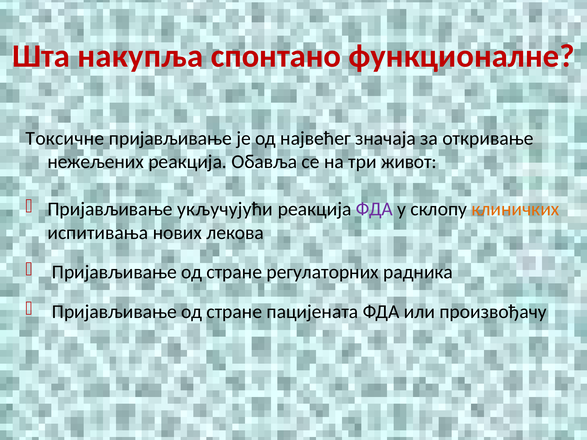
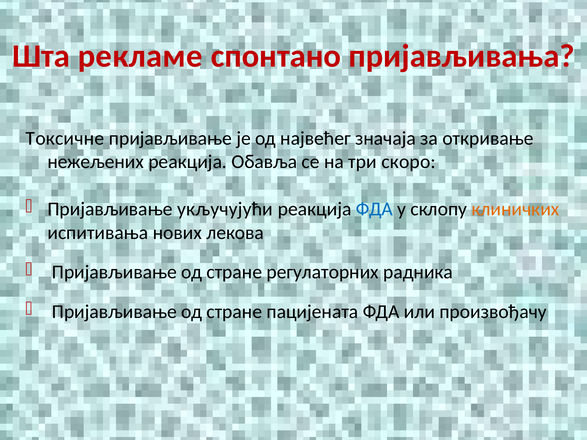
накупља: накупља -> рекламе
функционалне: функционалне -> пријављивања
живот: живот -> скоро
ФДА at (374, 209) colour: purple -> blue
